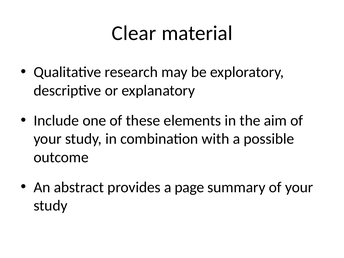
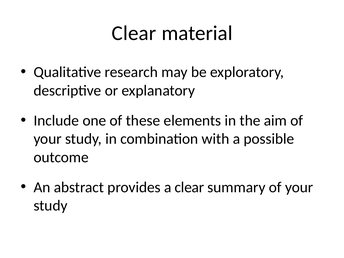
a page: page -> clear
